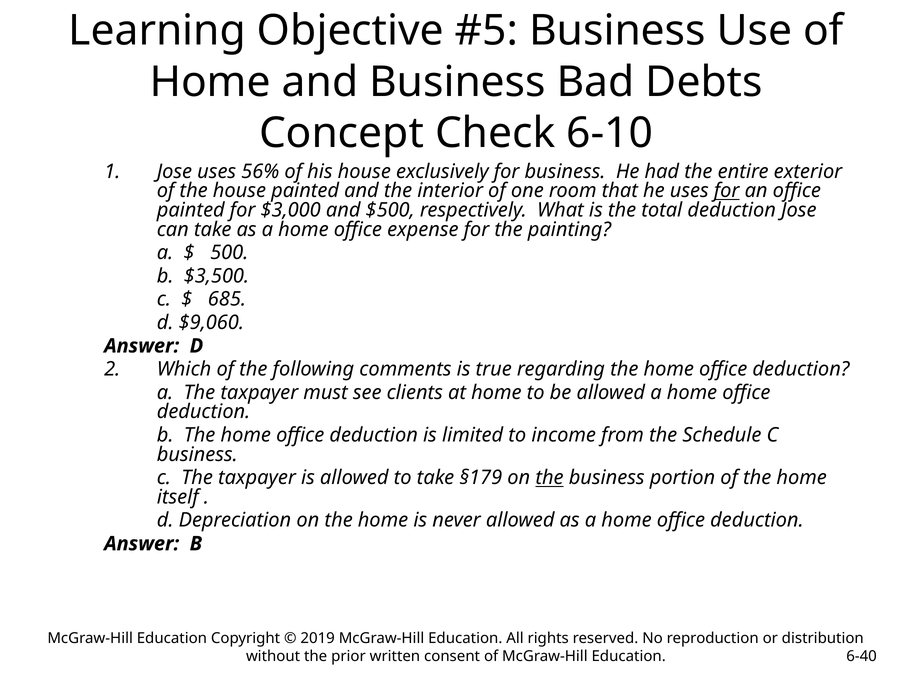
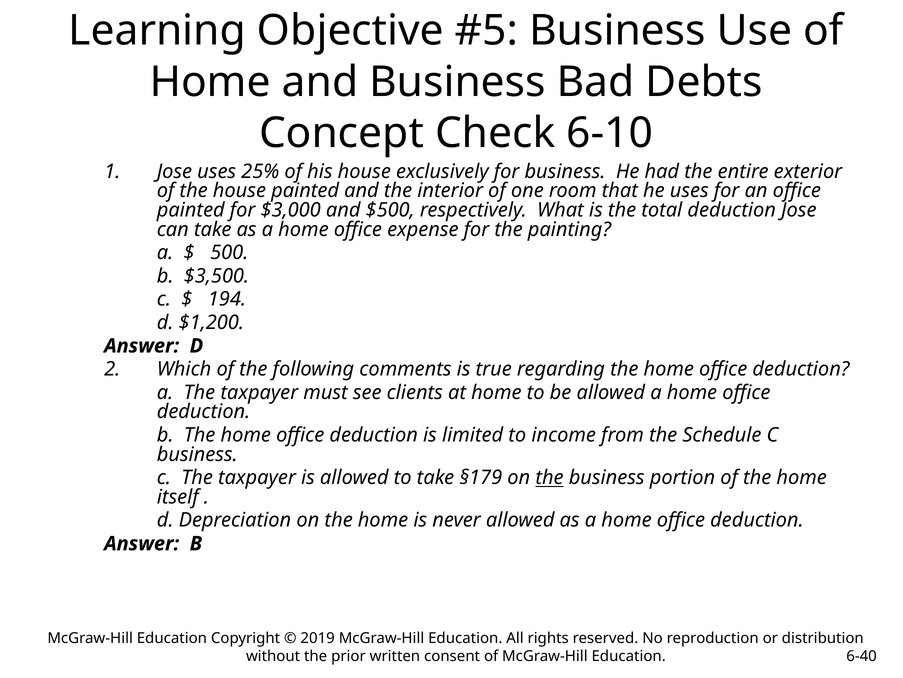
56%: 56% -> 25%
for at (727, 191) underline: present -> none
685: 685 -> 194
$9,060: $9,060 -> $1,200
